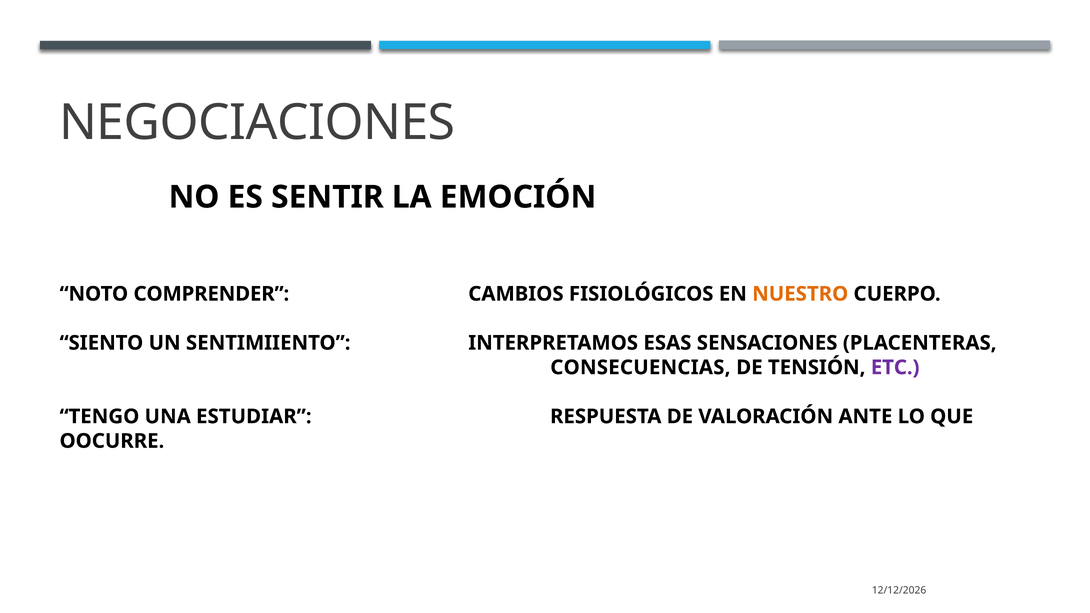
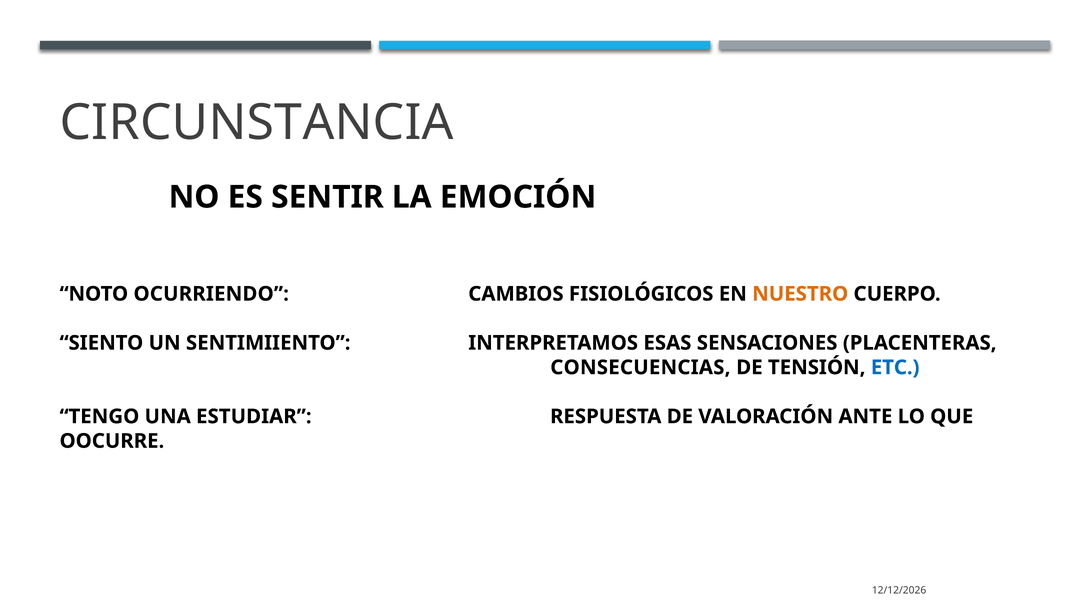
NEGOCIACIONES: NEGOCIACIONES -> CIRCUNSTANCIA
COMPRENDER: COMPRENDER -> OCURRIENDO
ETC colour: purple -> blue
